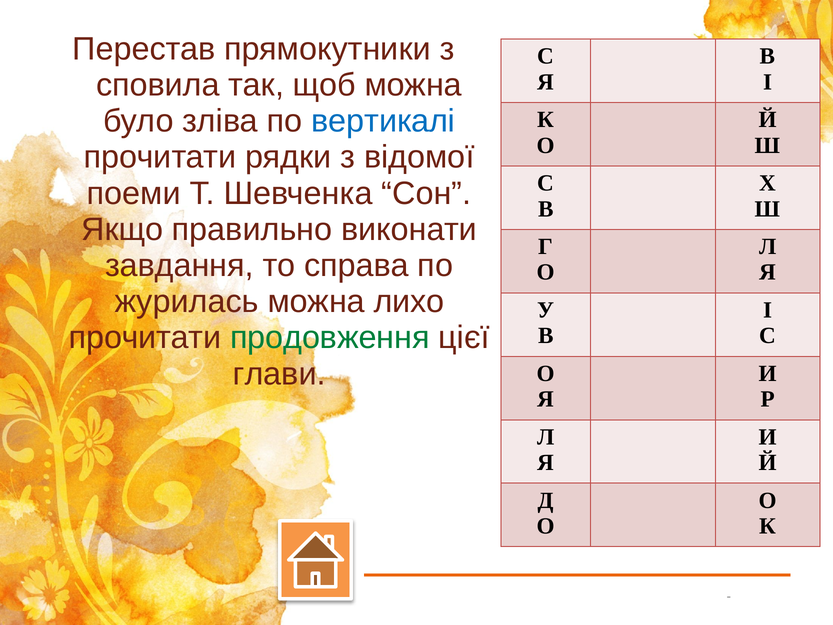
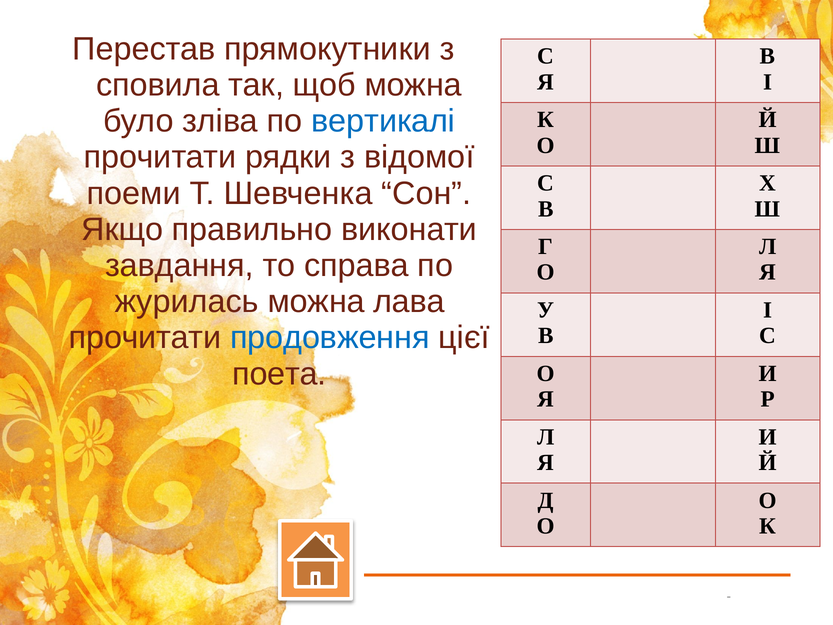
лихо: лихо -> лава
продовження colour: green -> blue
глави: глави -> поета
